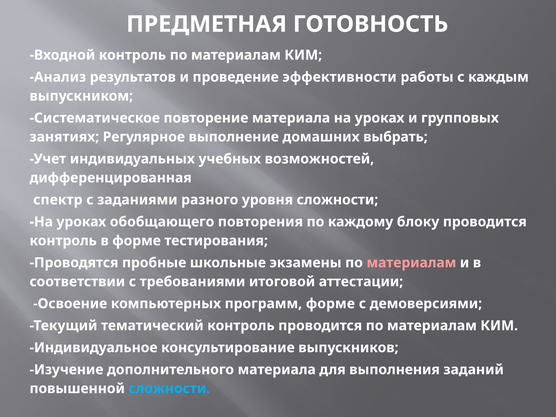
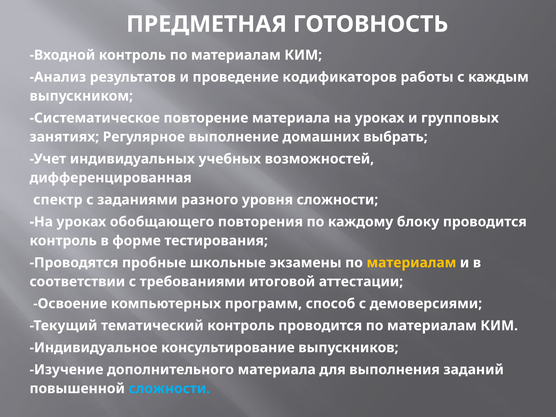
эффективности: эффективности -> кодификаторов
материалам at (411, 263) colour: pink -> yellow
программ форме: форме -> способ
